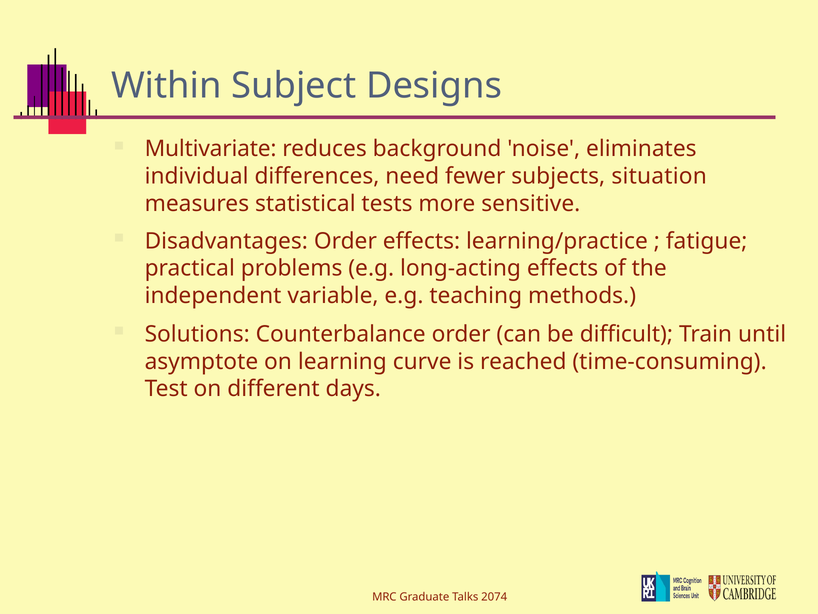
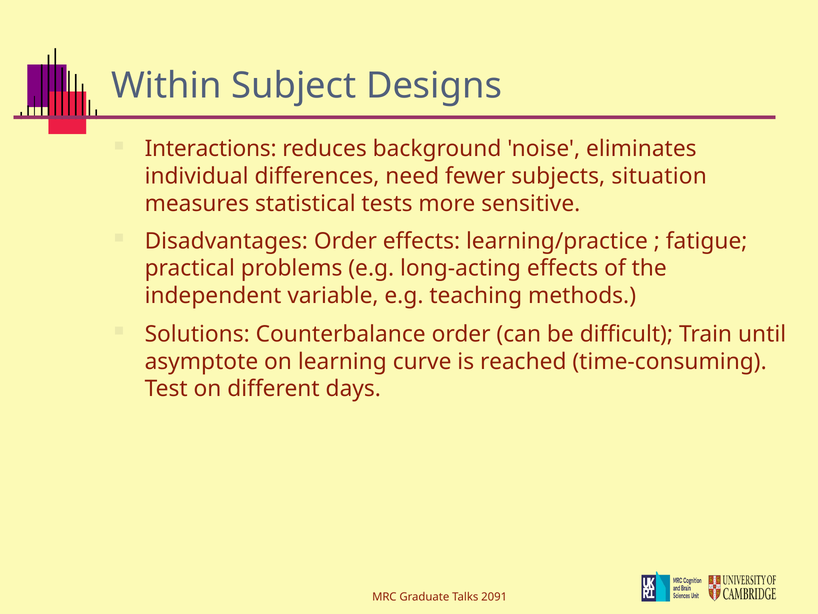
Multivariate: Multivariate -> Interactions
2074: 2074 -> 2091
